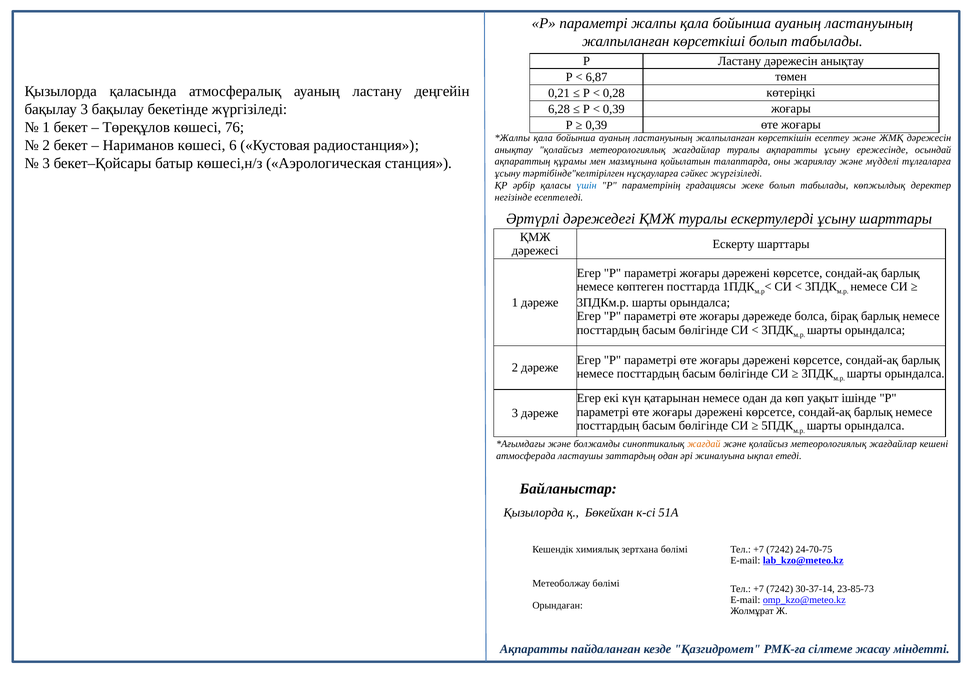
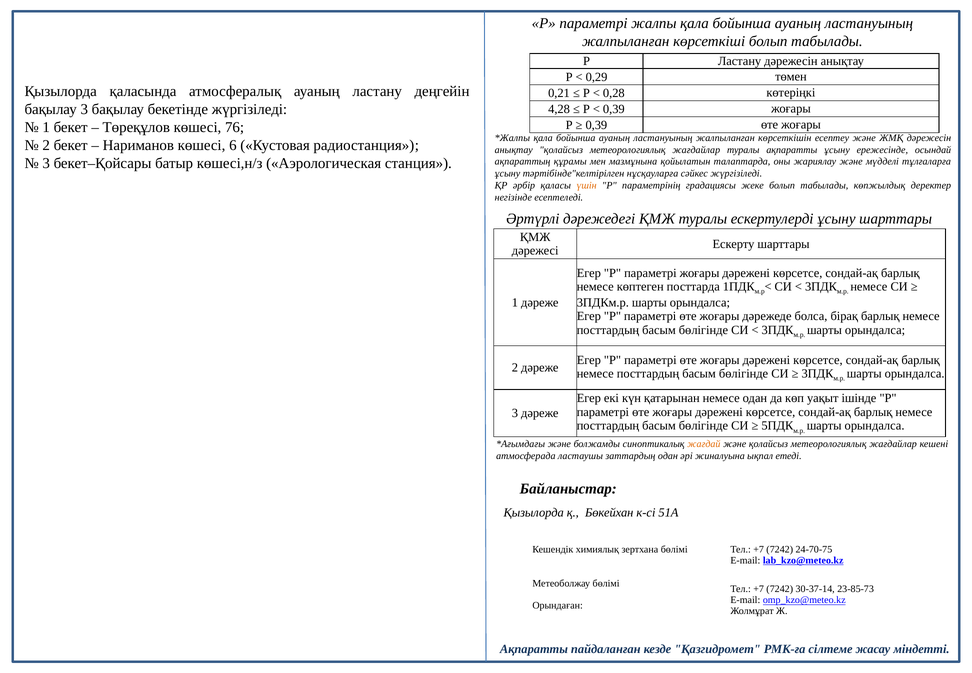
6,87: 6,87 -> 0,29
6,28: 6,28 -> 4,28
үшін colour: blue -> orange
